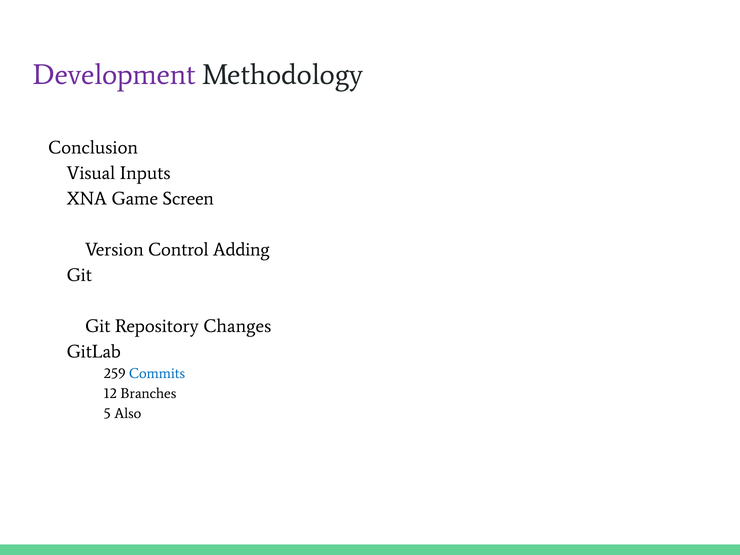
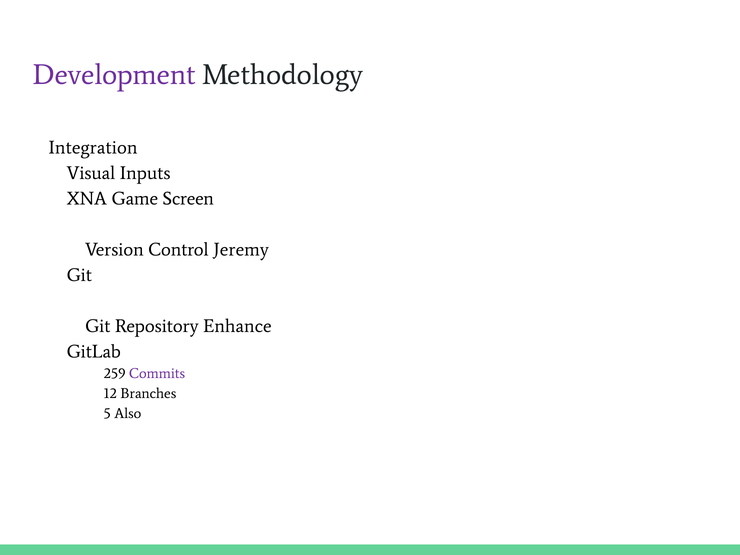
Conclusion: Conclusion -> Integration
Adding: Adding -> Jeremy
Changes: Changes -> Enhance
Commits colour: blue -> purple
